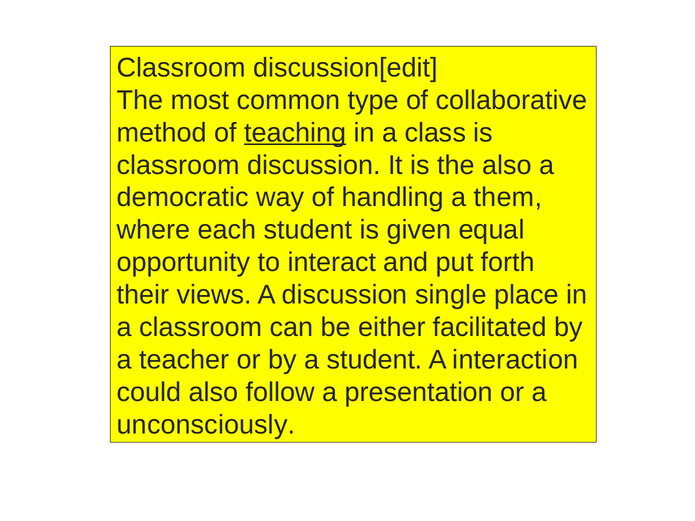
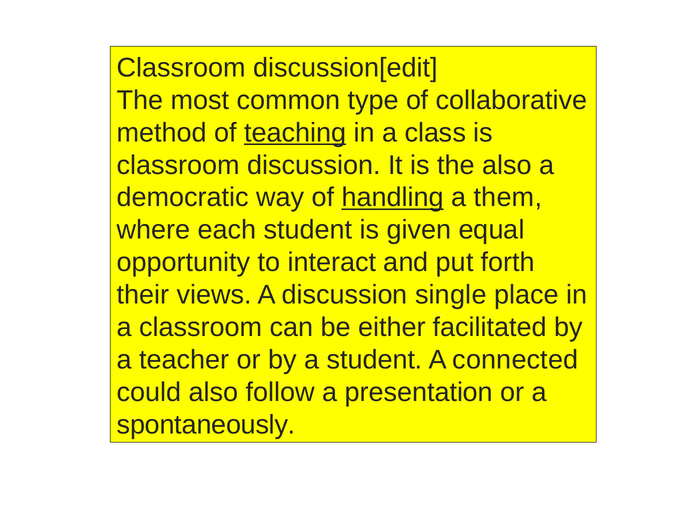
handling underline: none -> present
interaction: interaction -> connected
unconsciously: unconsciously -> spontaneously
